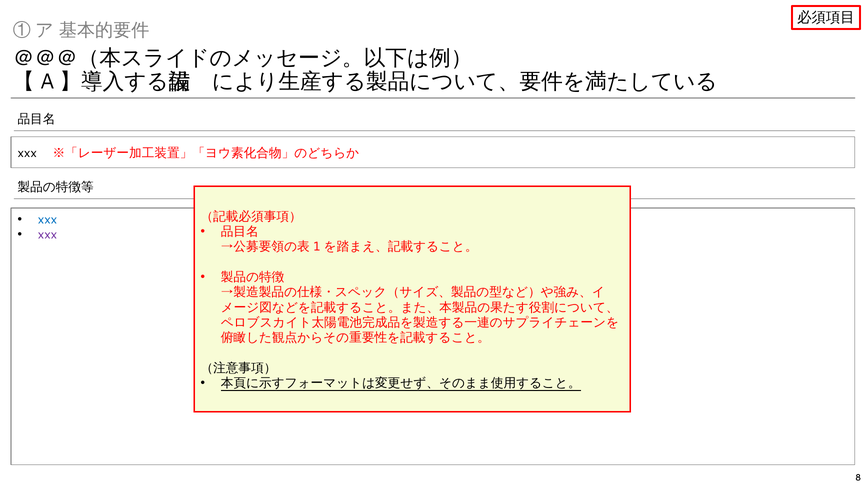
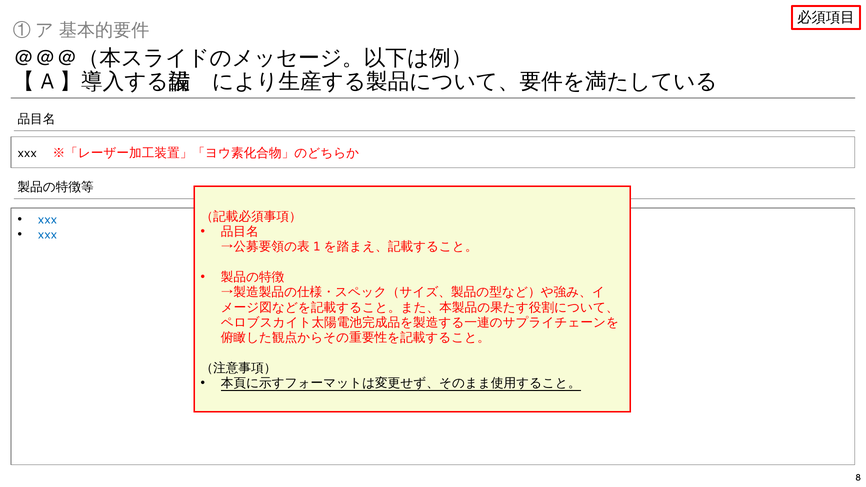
xxx at (48, 235) colour: purple -> blue
